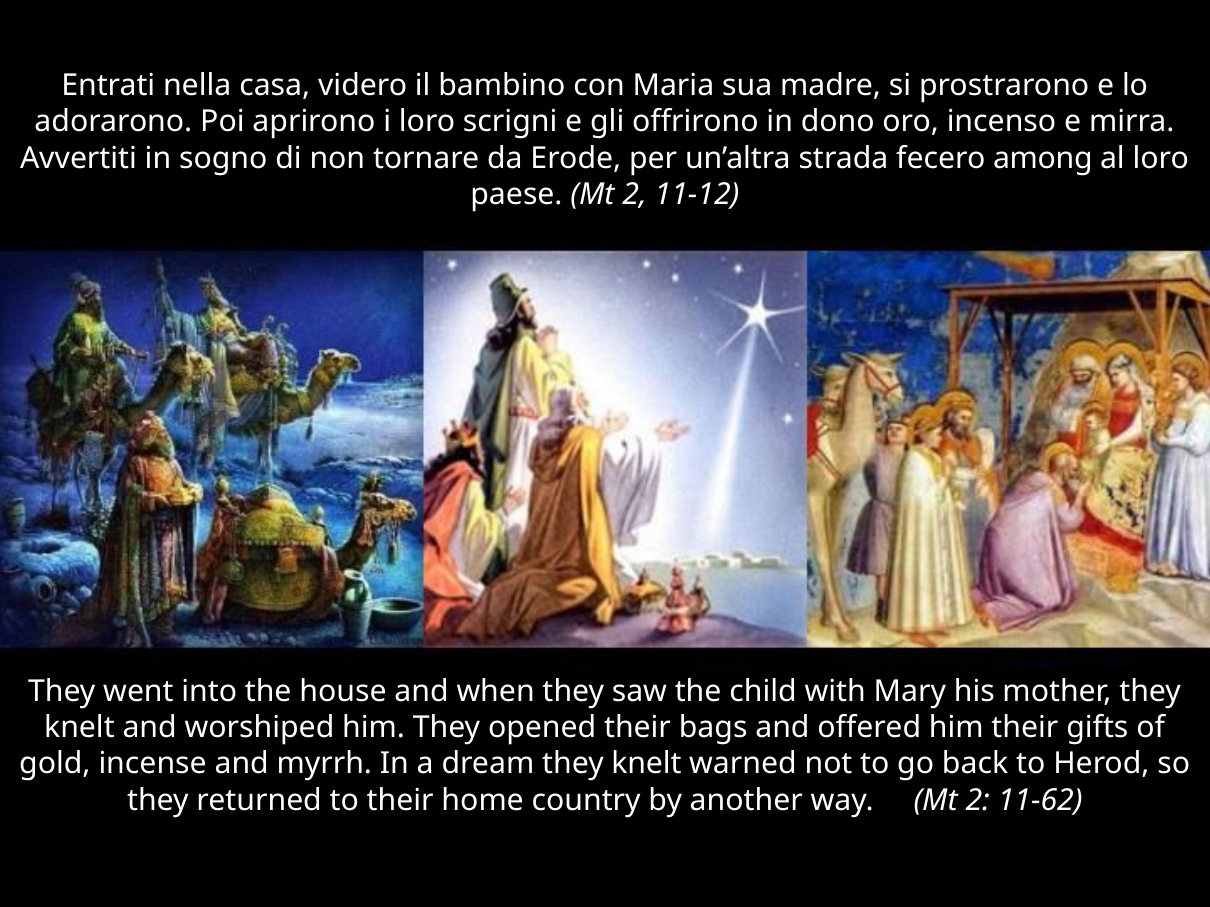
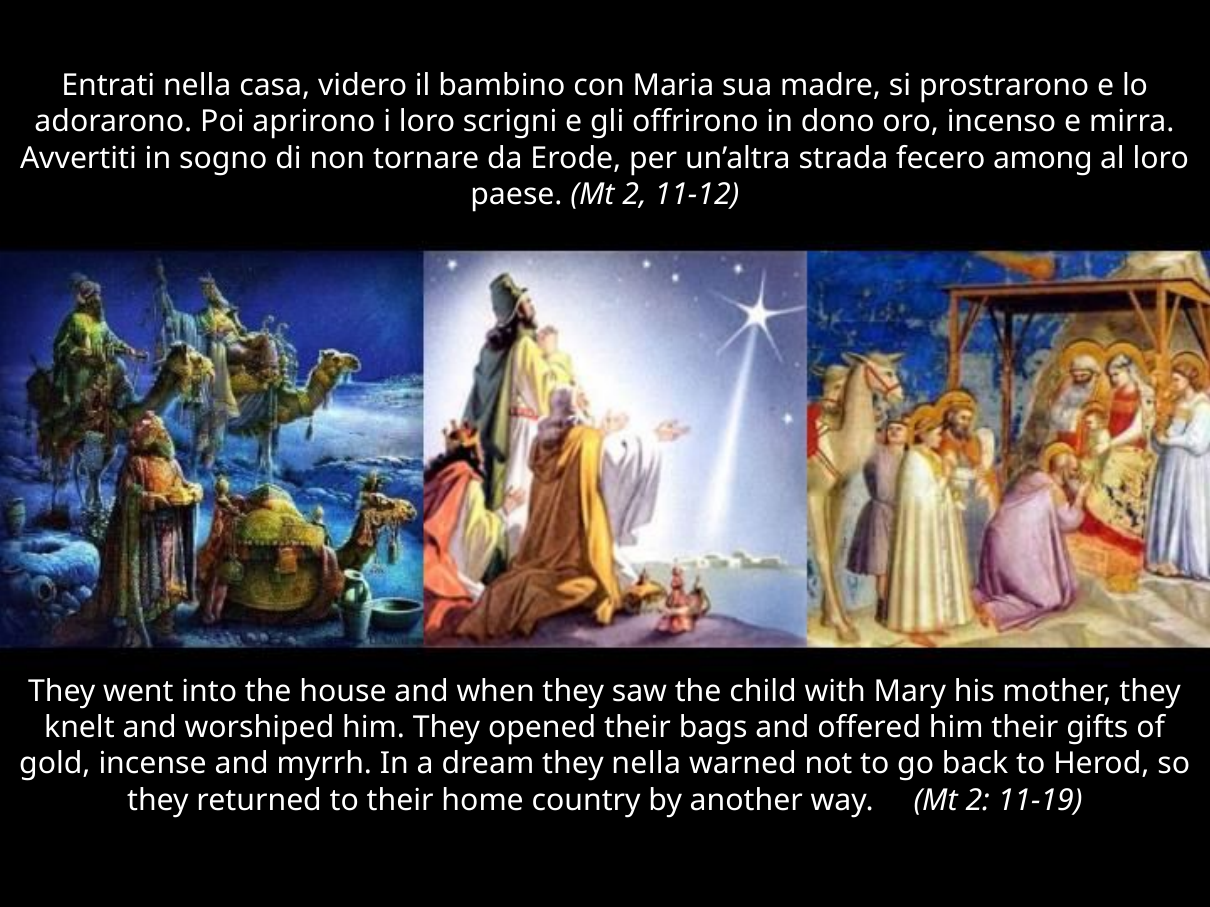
dream they knelt: knelt -> nella
11-62: 11-62 -> 11-19
